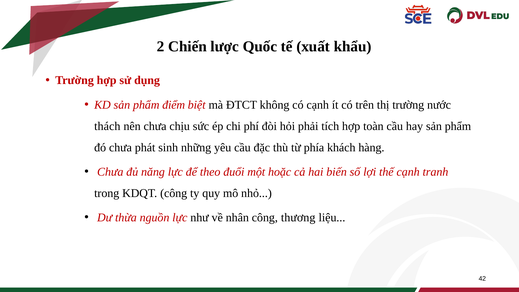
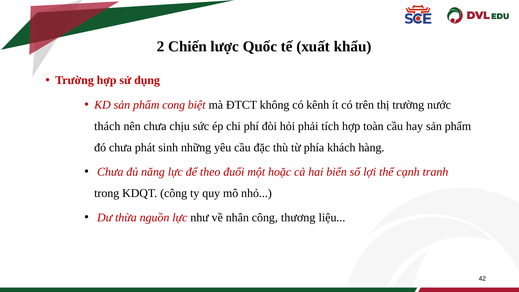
điểm: điểm -> cong
có cạnh: cạnh -> kênh
